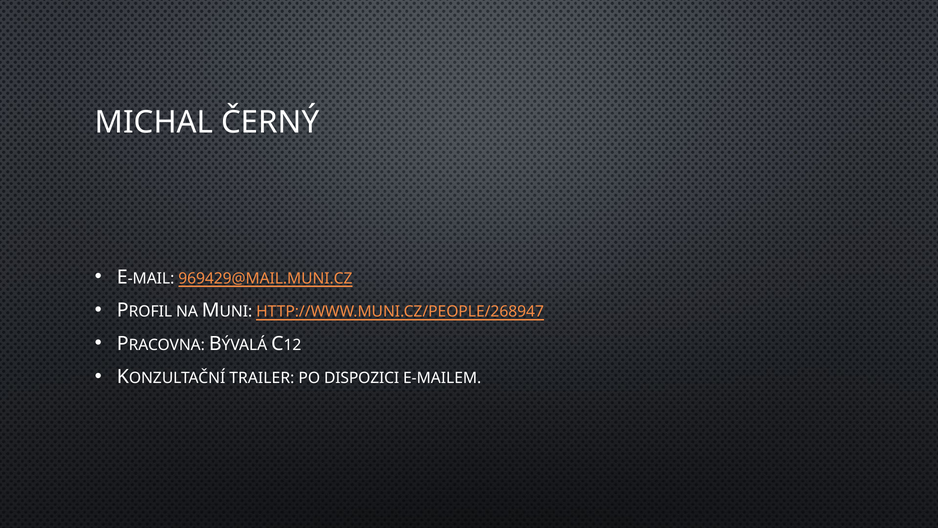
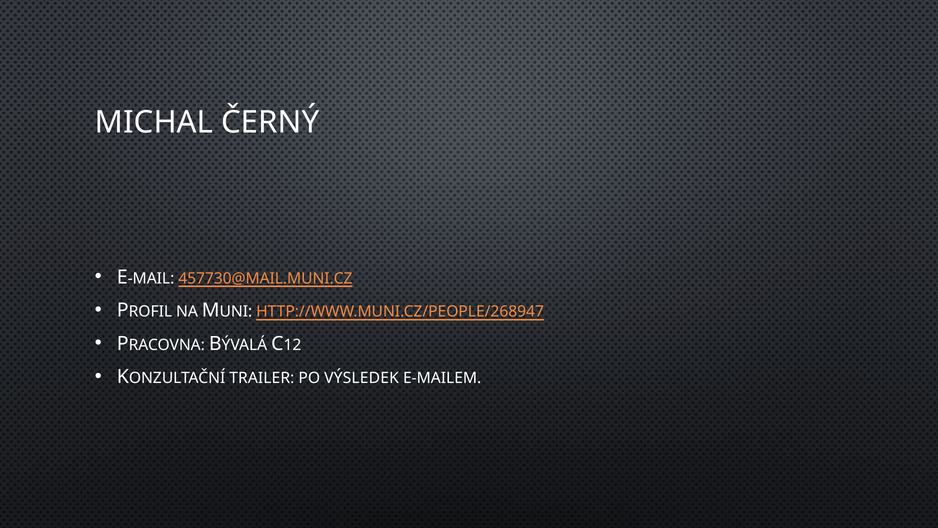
969429@MAIL.MUNI.CZ: 969429@MAIL.MUNI.CZ -> 457730@MAIL.MUNI.CZ
DISPOZICI: DISPOZICI -> VÝSLEDEK
